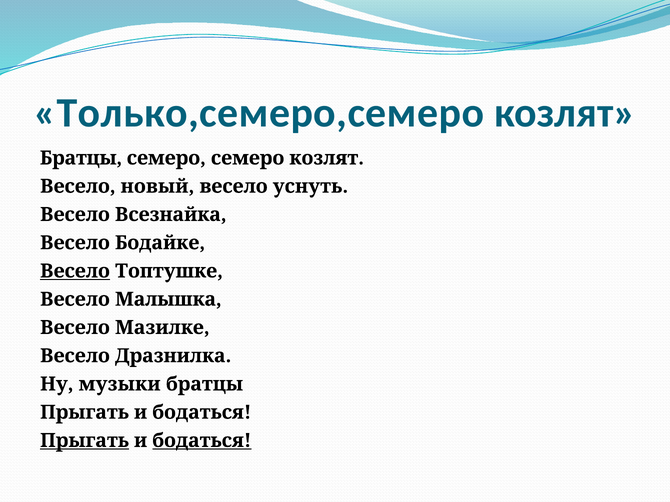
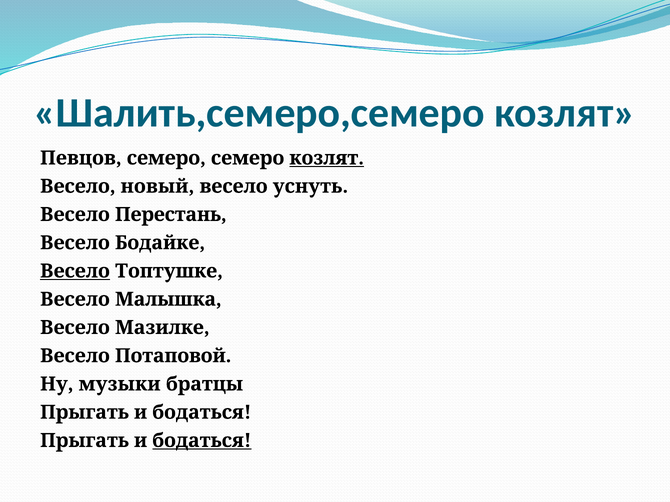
Только,семеро,семеро: Только,семеро,семеро -> Шалить,семеро,семеро
Братцы at (81, 158): Братцы -> Певцов
козлят at (327, 158) underline: none -> present
Всезнайка: Всезнайка -> Перестань
Дразнилка: Дразнилка -> Потаповой
Прыгать at (85, 441) underline: present -> none
